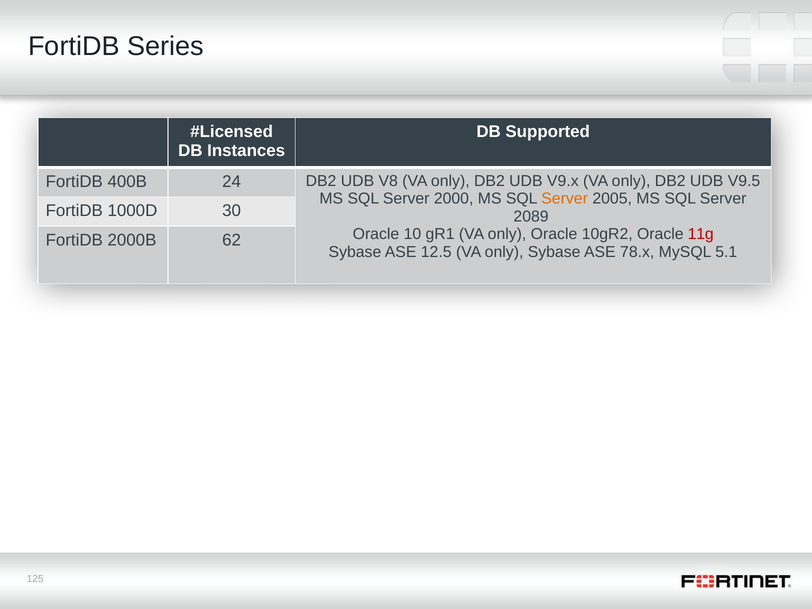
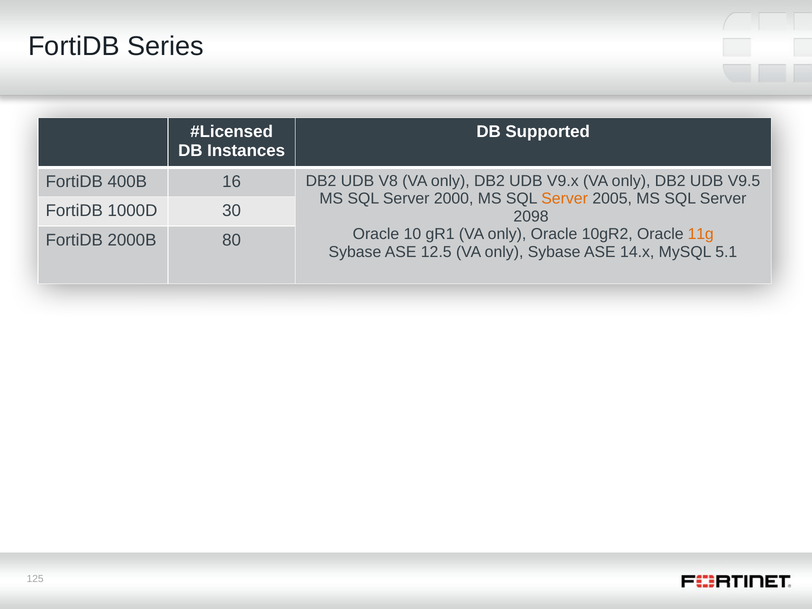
24: 24 -> 16
2089: 2089 -> 2098
11g colour: red -> orange
62: 62 -> 80
78.x: 78.x -> 14.x
